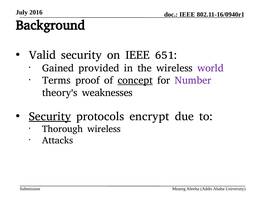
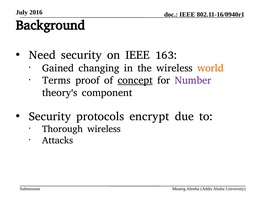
Valid: Valid -> Need
651: 651 -> 163
provided: provided -> changing
world colour: purple -> orange
weaknesses: weaknesses -> component
Security at (50, 117) underline: present -> none
